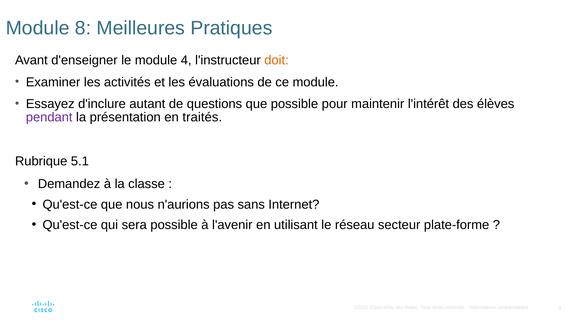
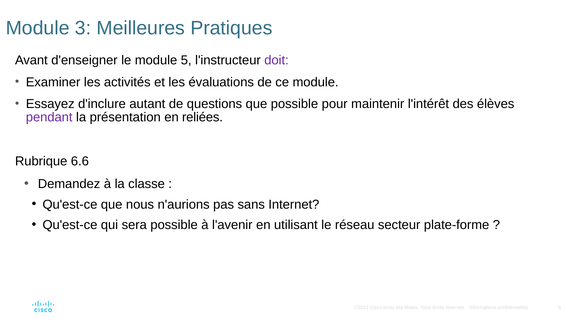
8: 8 -> 3
4: 4 -> 5
doit colour: orange -> purple
traités: traités -> reliées
5.1: 5.1 -> 6.6
